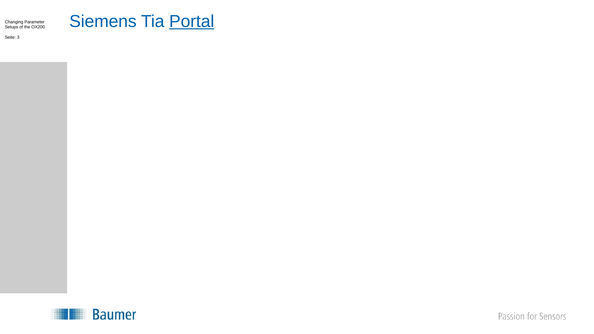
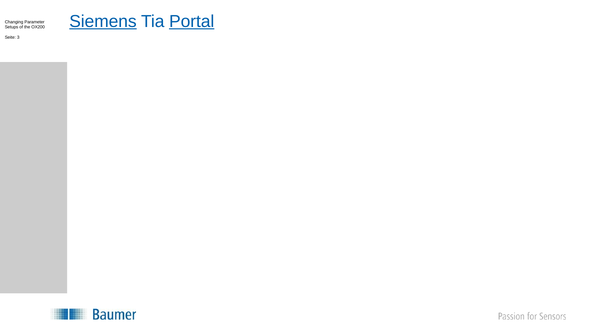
Siemens underline: none -> present
